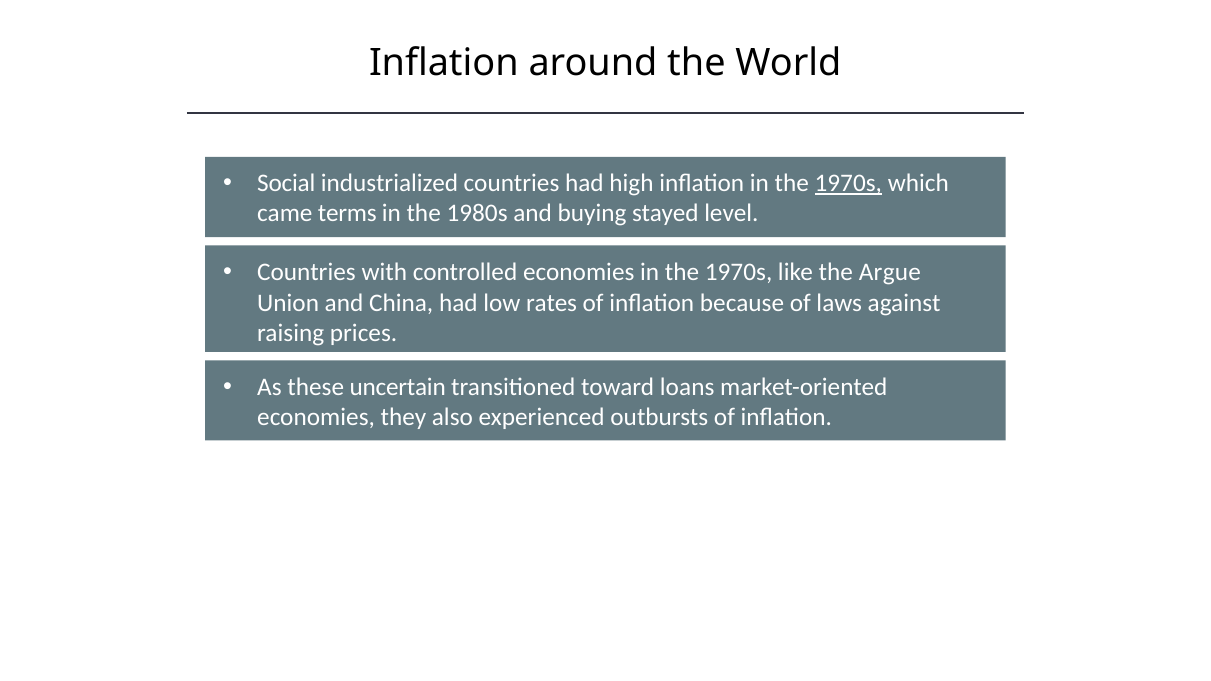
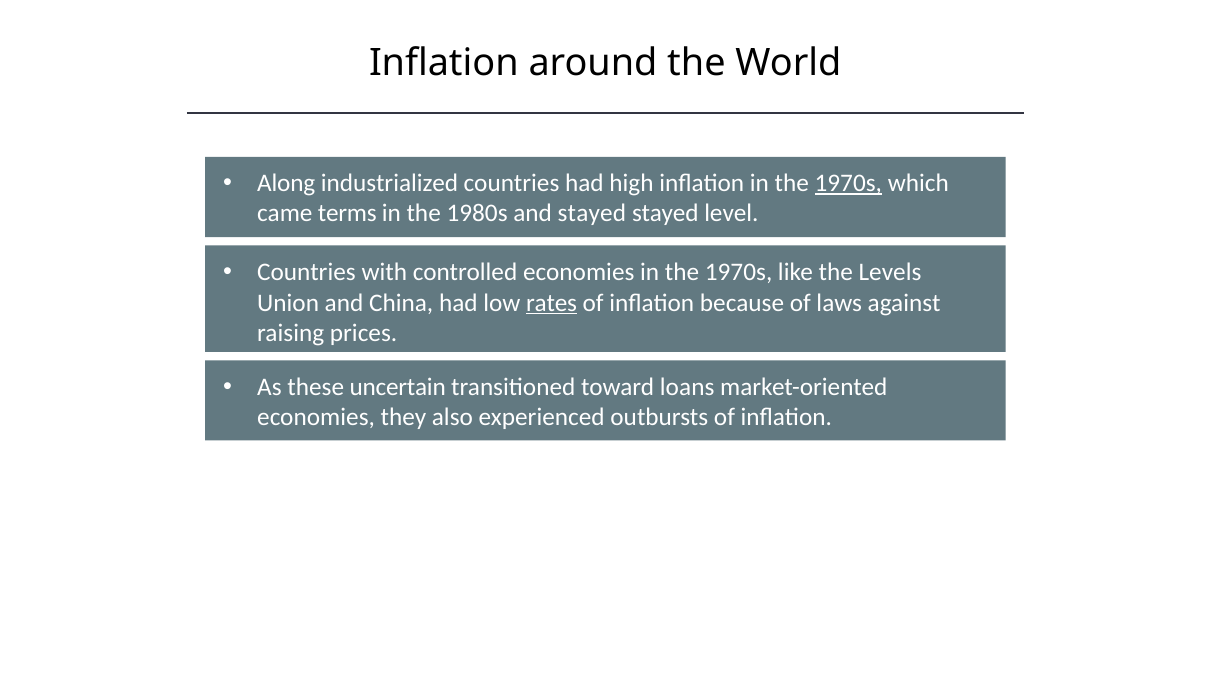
Social: Social -> Along
and buying: buying -> stayed
Argue: Argue -> Levels
rates underline: none -> present
